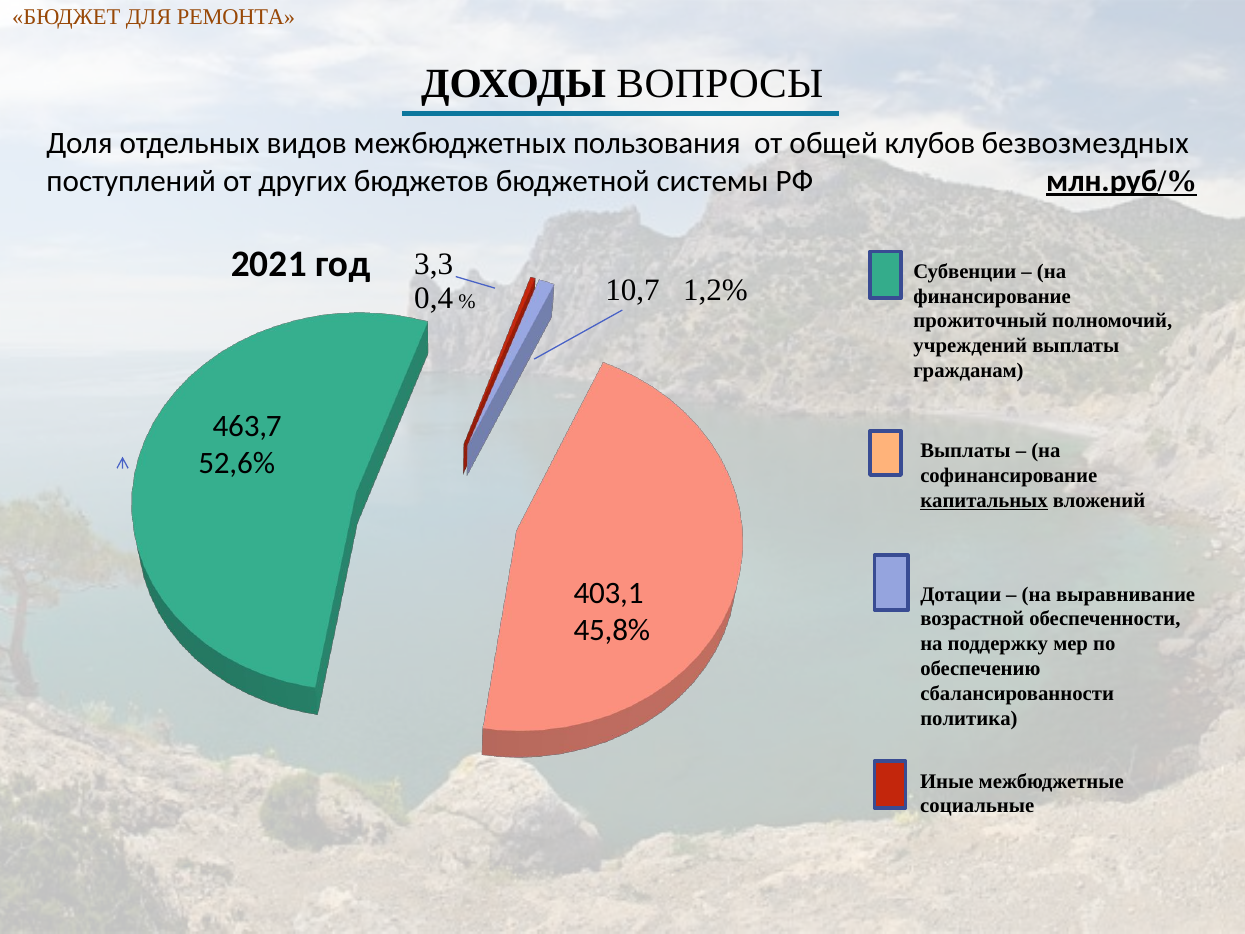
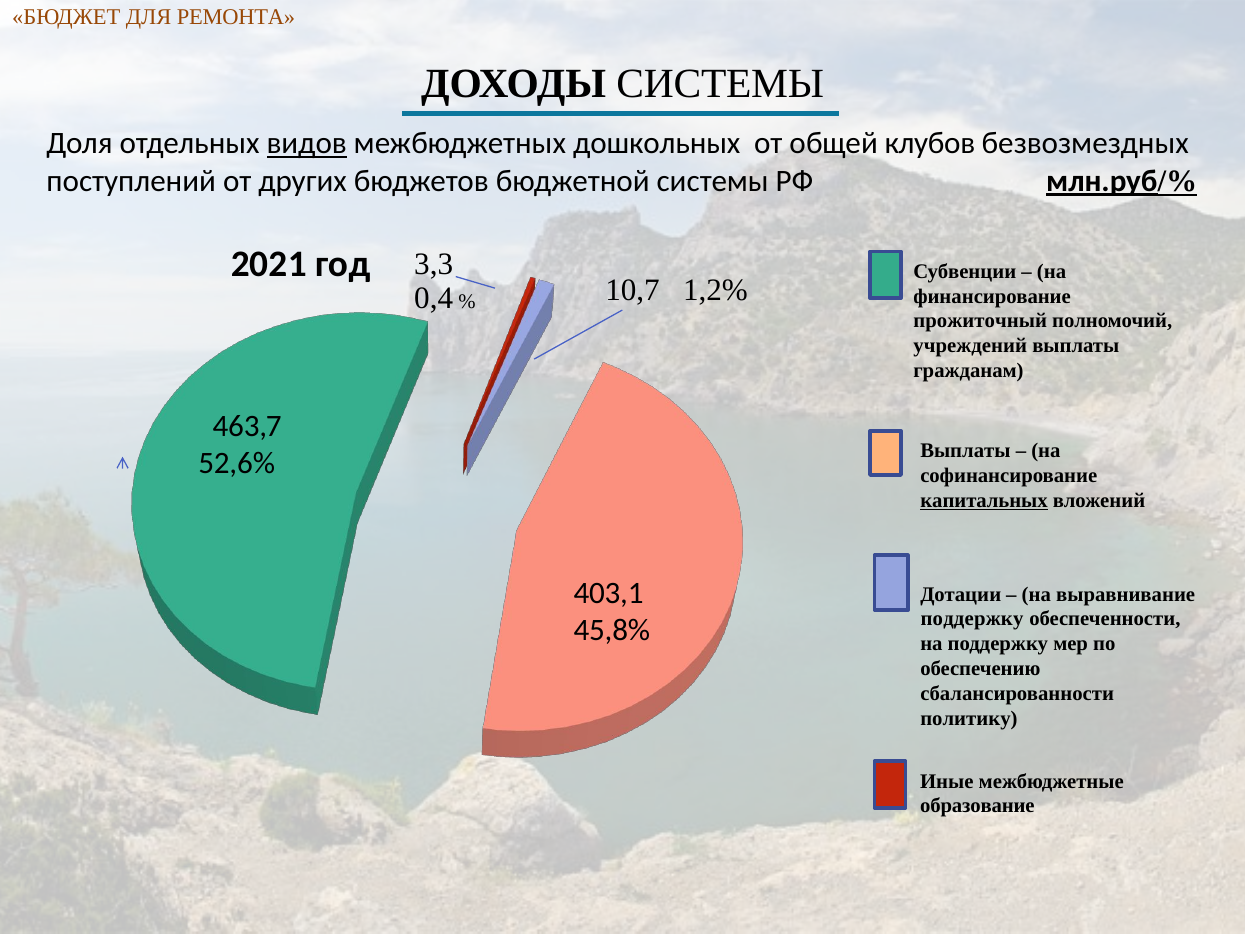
ДОХОДЫ ВОПРОСЫ: ВОПРОСЫ -> СИСТЕМЫ
видов underline: none -> present
пользования: пользования -> дошкольных
возрастной at (972, 619): возрастной -> поддержку
политика: политика -> политику
социальные: социальные -> образование
